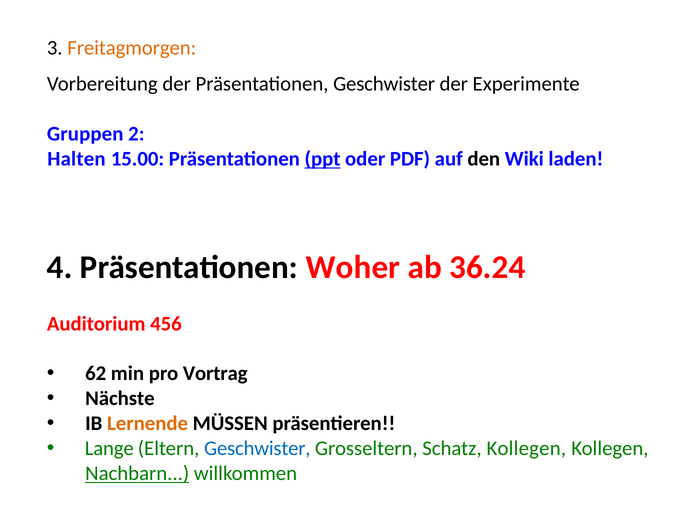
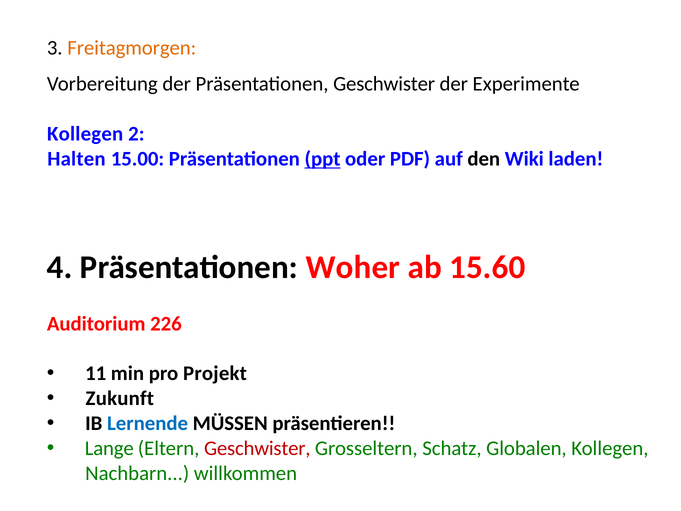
Gruppen at (85, 134): Gruppen -> Kollegen
36.24: 36.24 -> 15.60
456: 456 -> 226
62: 62 -> 11
Vortrag: Vortrag -> Projekt
Nächste: Nächste -> Zukunft
Lernende colour: orange -> blue
Geschwister at (257, 448) colour: blue -> red
Schatz Kollegen: Kollegen -> Globalen
Nachbarn underline: present -> none
